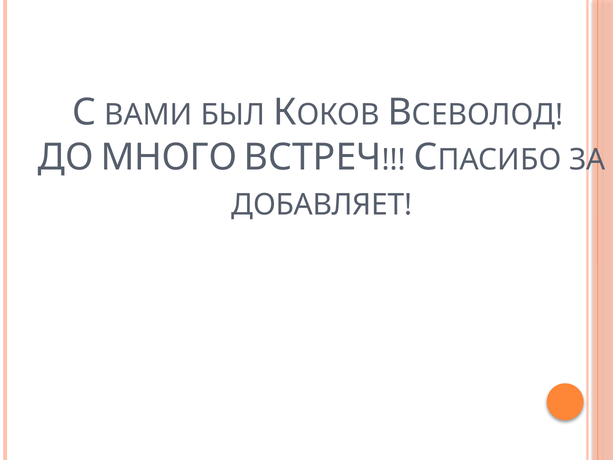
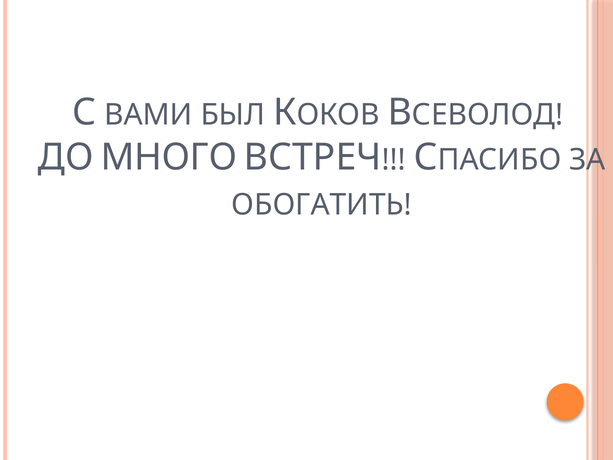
ДОБАВЛЯЕТ: ДОБАВЛЯЕТ -> ОБОГАТИТЬ
